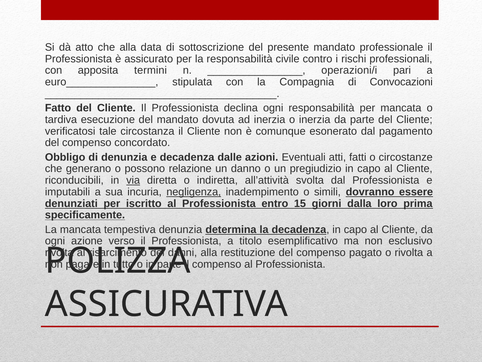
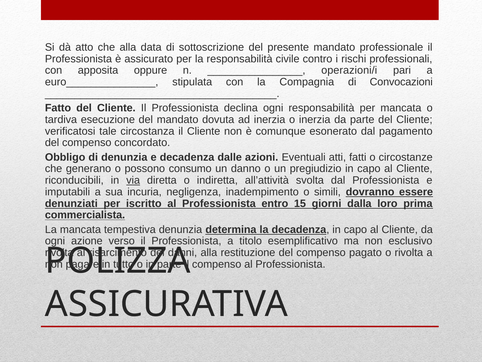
termini: termini -> oppure
relazione: relazione -> consumo
negligenza underline: present -> none
specificamente: specificamente -> commercialista
